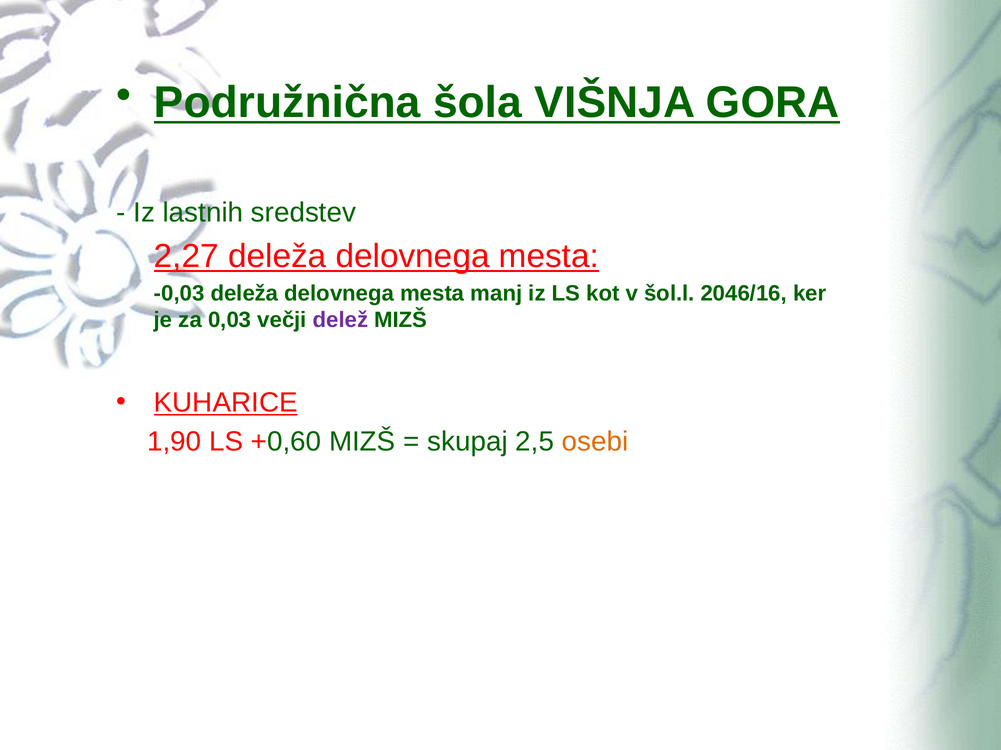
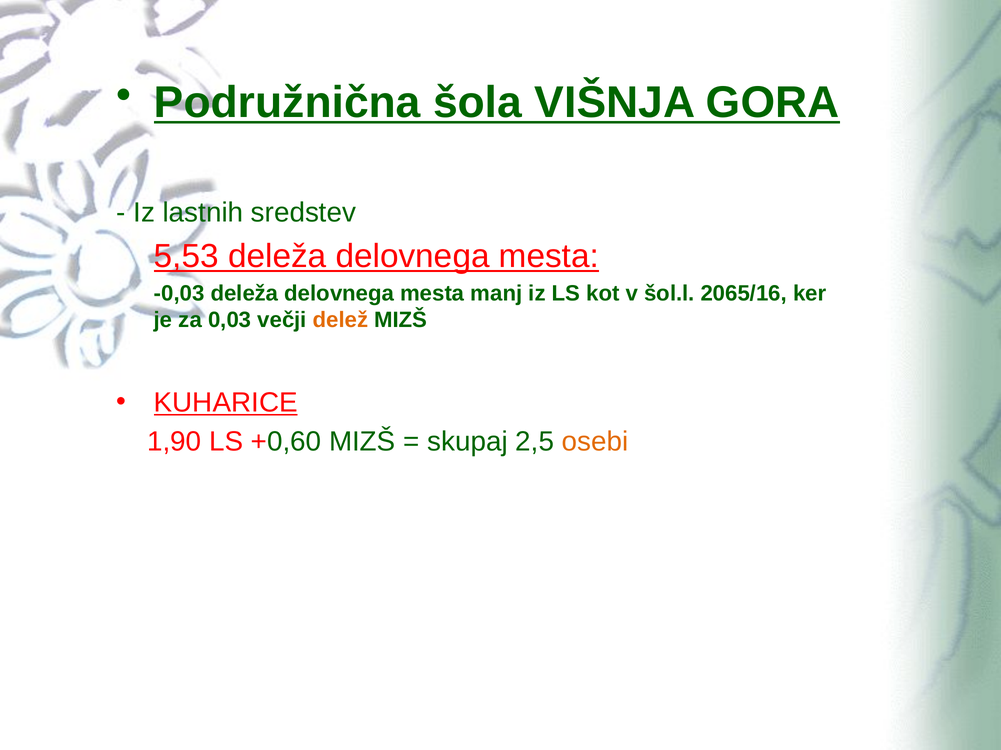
2,27: 2,27 -> 5,53
2046/16: 2046/16 -> 2065/16
delež colour: purple -> orange
